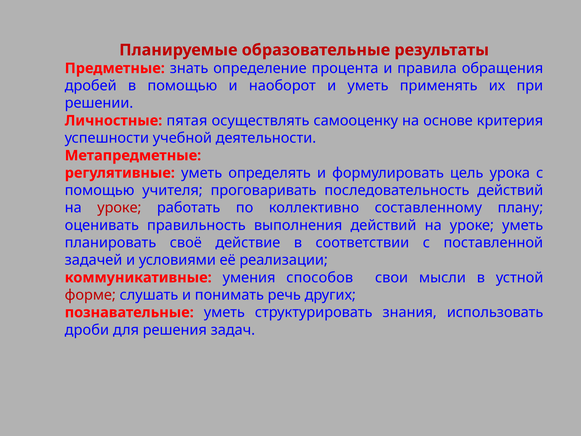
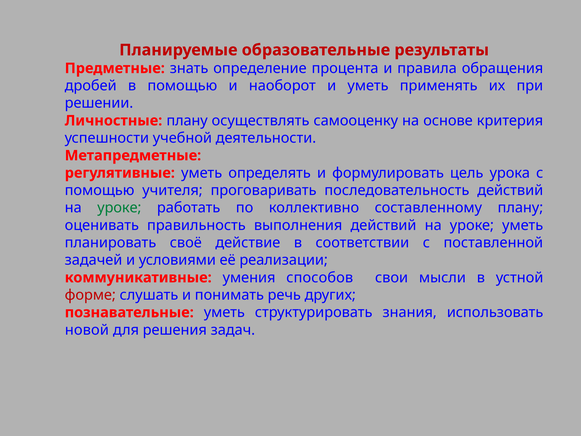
Личностные пятая: пятая -> плану
уроке at (119, 208) colour: red -> green
дроби: дроби -> новой
